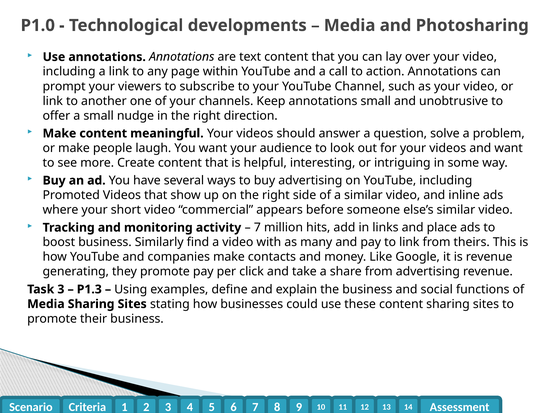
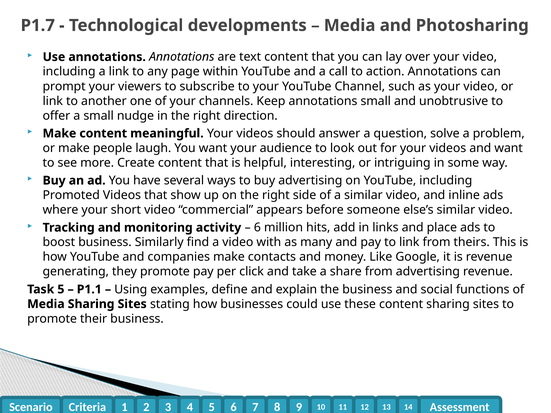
P1.0: P1.0 -> P1.7
7 at (257, 228): 7 -> 6
Task 3: 3 -> 5
P1.3: P1.3 -> P1.1
